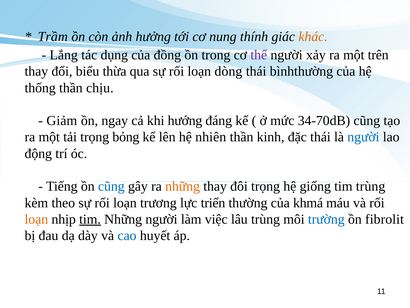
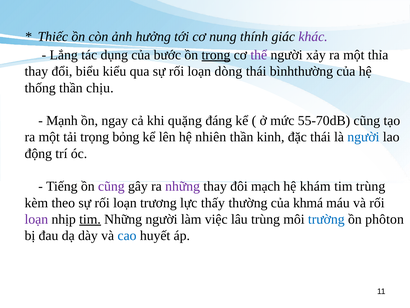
Trầm: Trầm -> Thiếc
khác colour: orange -> purple
đồng: đồng -> bước
trong underline: none -> present
trên: trên -> thỉa
thừa: thừa -> kiểu
Giảm: Giảm -> Mạnh
hướng: hướng -> quặng
34-70dB: 34-70dB -> 55-70dB
cũng at (111, 186) colour: blue -> purple
những at (183, 186) colour: orange -> purple
đôi trọng: trọng -> mạch
giống: giống -> khám
triển: triển -> thấy
loạn at (36, 219) colour: orange -> purple
fibrolit: fibrolit -> phôton
